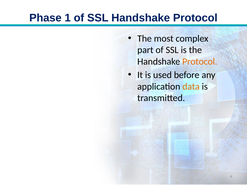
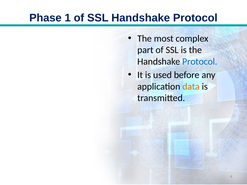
Protocol at (200, 62) colour: orange -> blue
